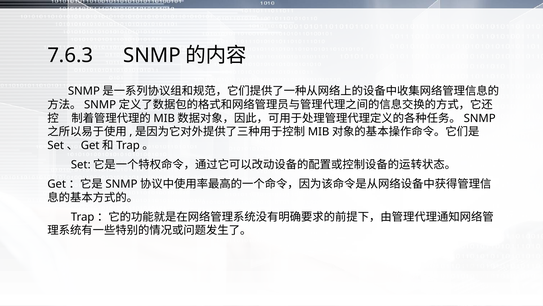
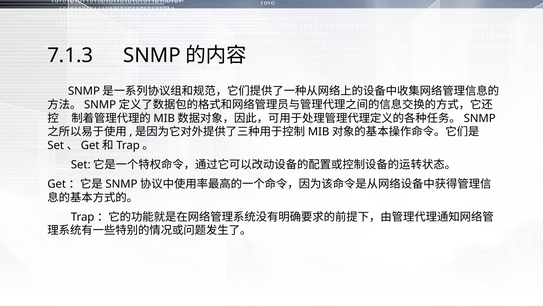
7.6.3: 7.6.3 -> 7.1.3
